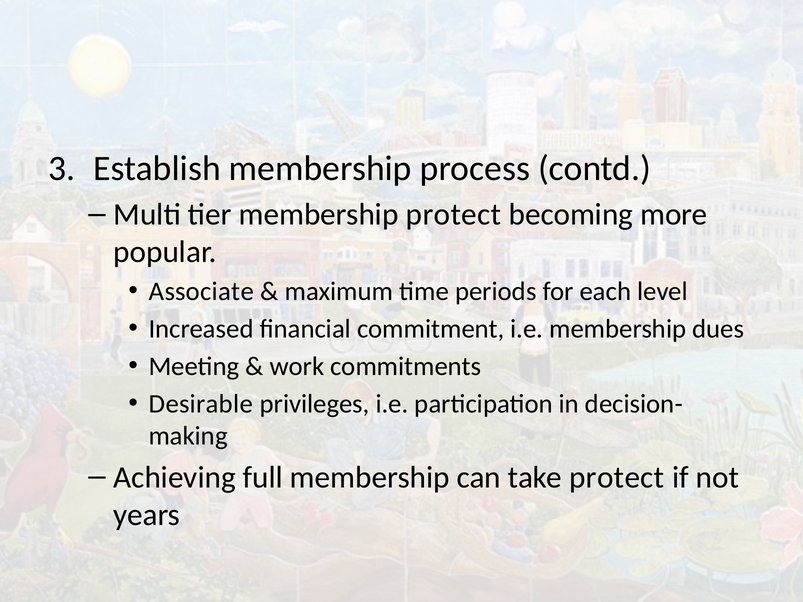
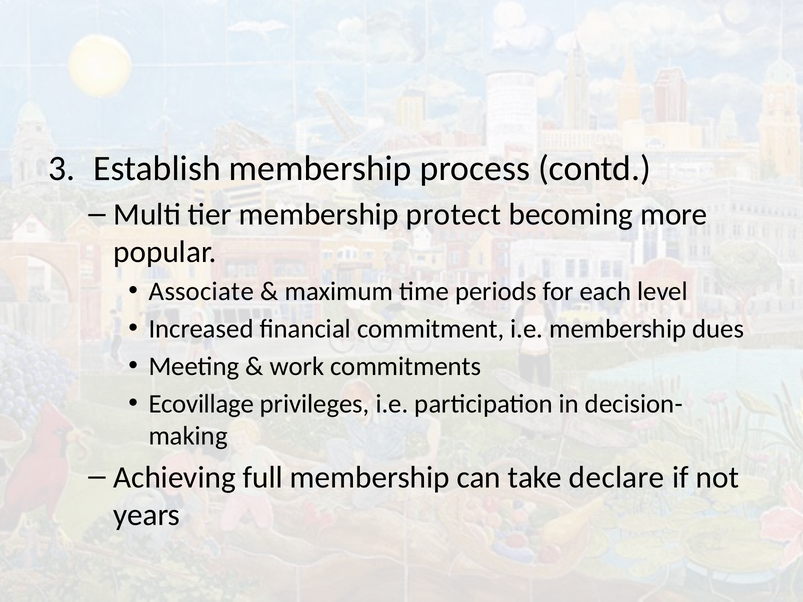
Desirable: Desirable -> Ecovillage
take protect: protect -> declare
